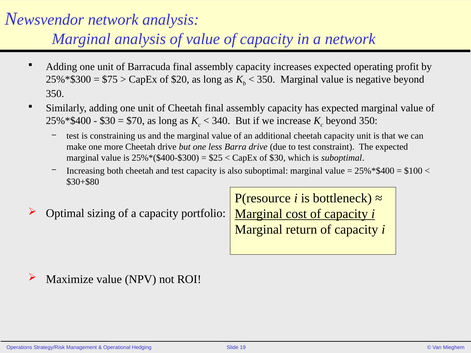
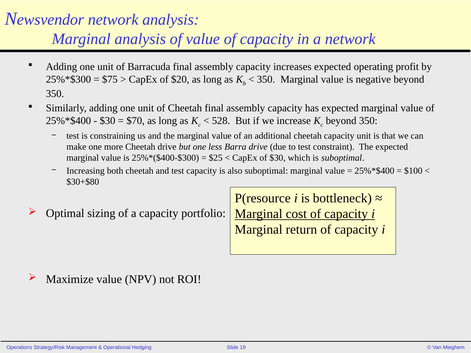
340: 340 -> 528
